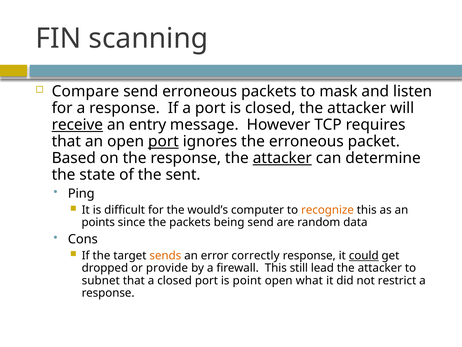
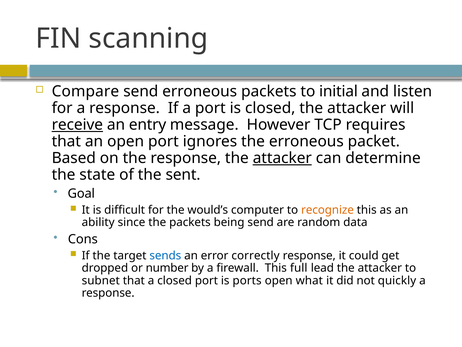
mask: mask -> initial
port at (163, 141) underline: present -> none
Ping: Ping -> Goal
points: points -> ability
sends colour: orange -> blue
could underline: present -> none
provide: provide -> number
still: still -> full
point: point -> ports
restrict: restrict -> quickly
